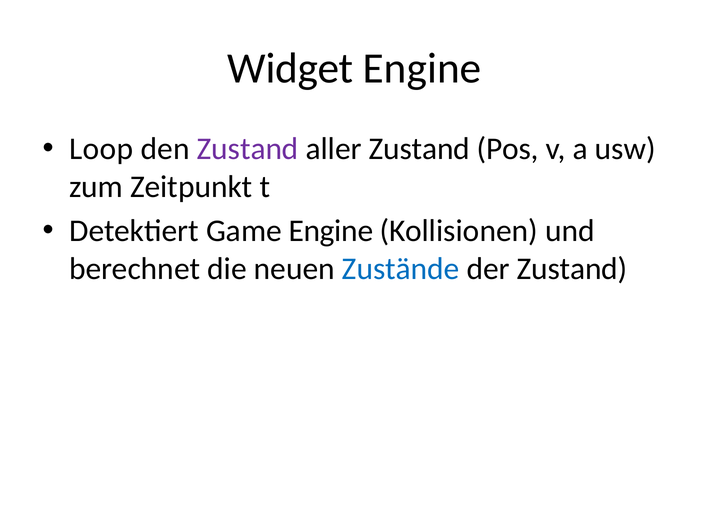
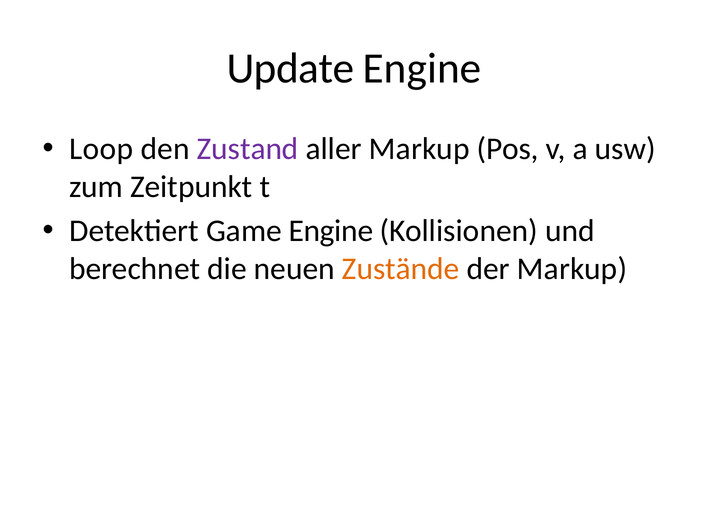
Widget: Widget -> Update
aller Zustand: Zustand -> Markup
Zustände colour: blue -> orange
der Zustand: Zustand -> Markup
